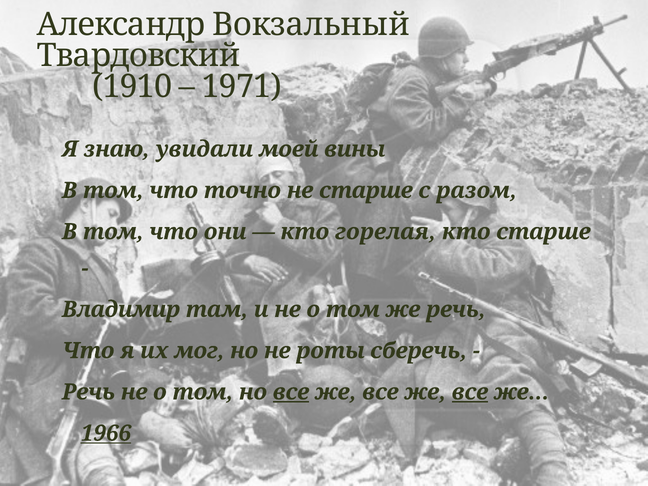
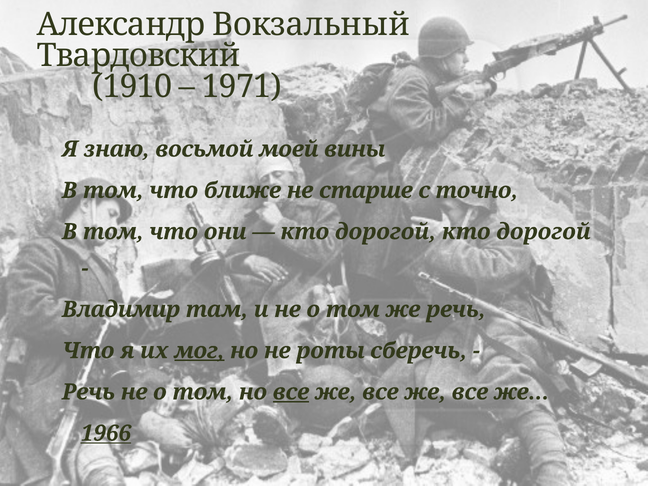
увидали: увидали -> восьмой
точно: точно -> ближе
разом: разом -> точно
горелая at (385, 232): горелая -> дорогой
старше at (544, 232): старше -> дорогой
мог underline: none -> present
все at (470, 392) underline: present -> none
